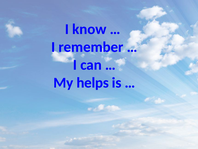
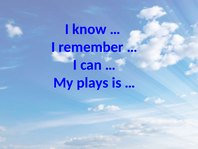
helps: helps -> plays
